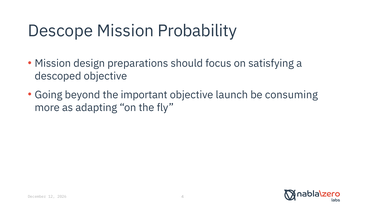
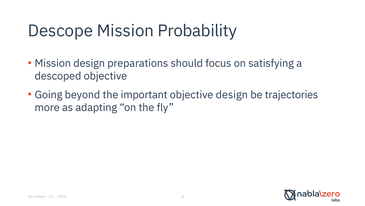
objective launch: launch -> design
consuming: consuming -> trajectories
